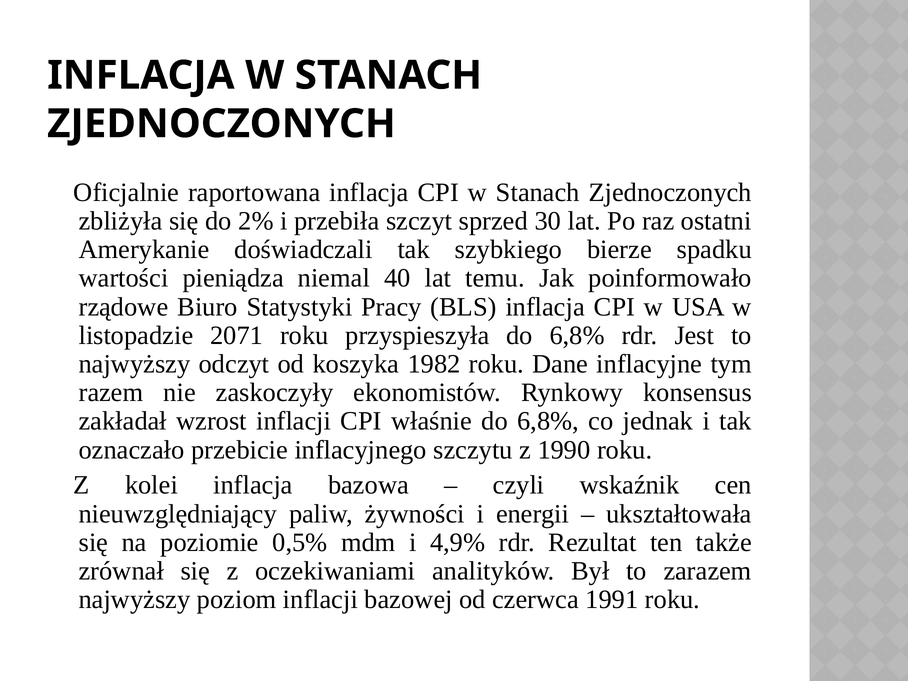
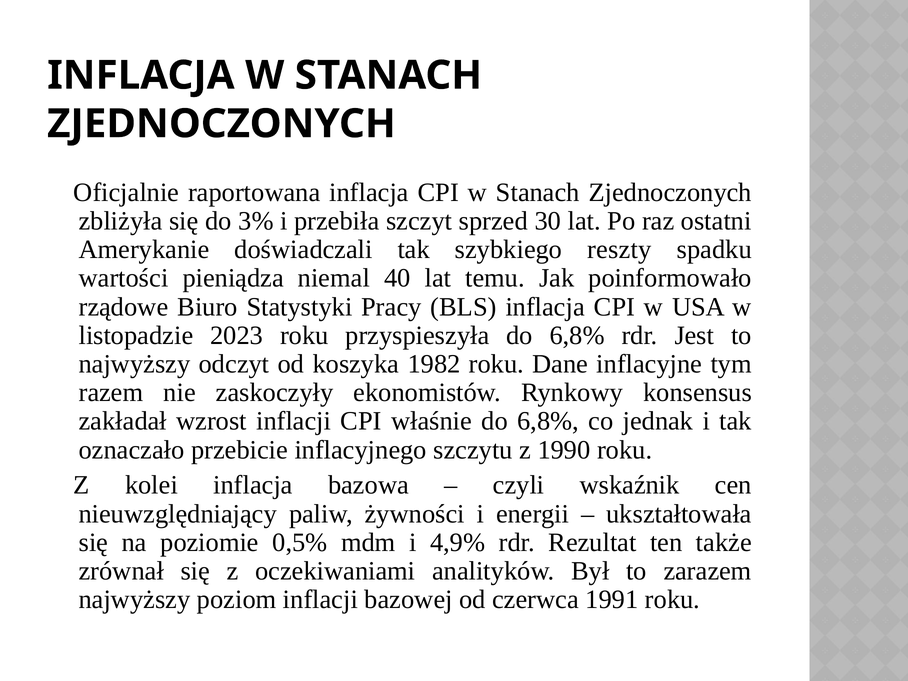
2%: 2% -> 3%
bierze: bierze -> reszty
2071: 2071 -> 2023
